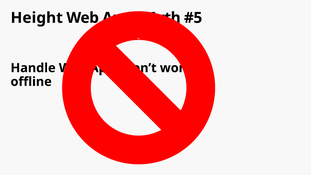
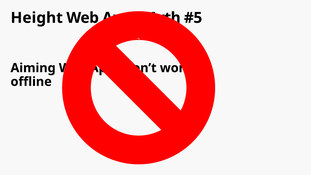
Handle: Handle -> Aiming
